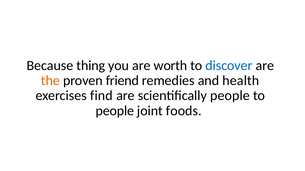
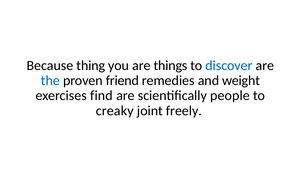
worth: worth -> things
the colour: orange -> blue
health: health -> weight
people at (115, 111): people -> creaky
foods: foods -> freely
